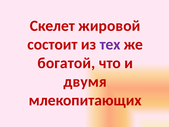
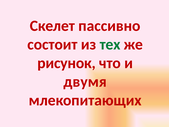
жировой: жировой -> пассивно
тех colour: purple -> green
богатой: богатой -> рисунок
